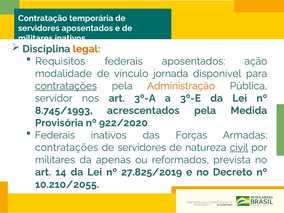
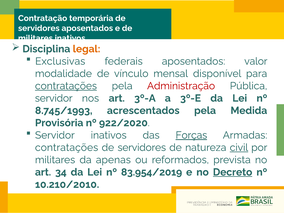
Requisitos: Requisitos -> Exclusivas
ação: ação -> valor
jornada: jornada -> mensal
Administração colour: orange -> red
Federais at (55, 135): Federais -> Servidor
Forças underline: none -> present
14: 14 -> 34
27.825/2019: 27.825/2019 -> 83.954/2019
Decreto underline: none -> present
10.210/2055: 10.210/2055 -> 10.210/2010
